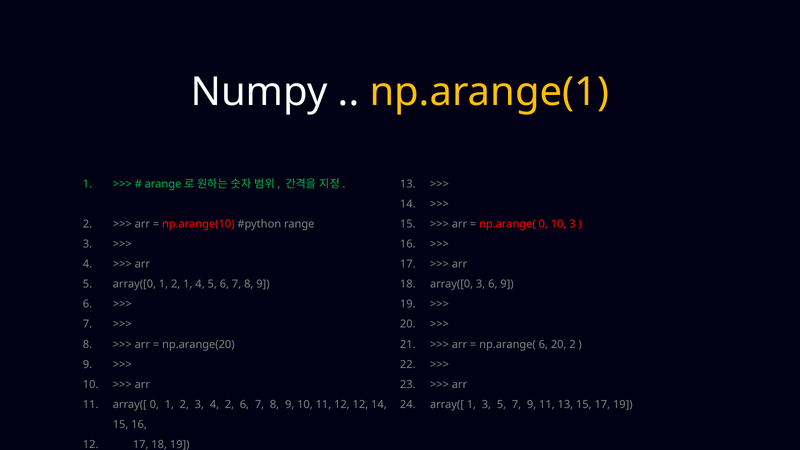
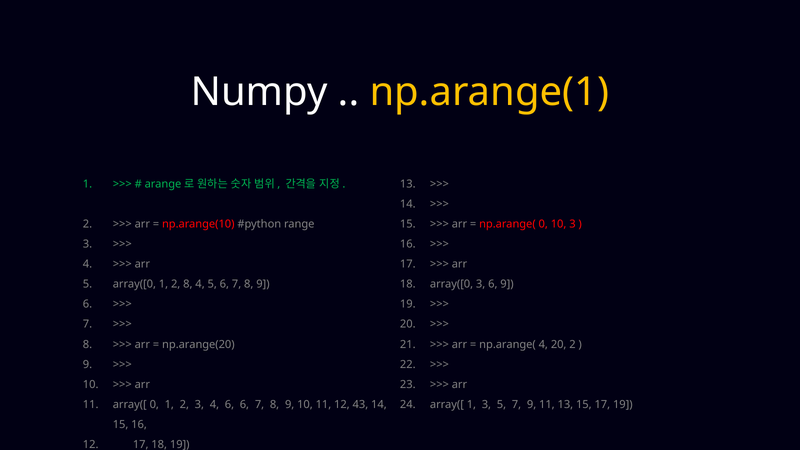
2 1: 1 -> 8
np.arange( 6: 6 -> 4
4 2: 2 -> 6
12 12: 12 -> 43
